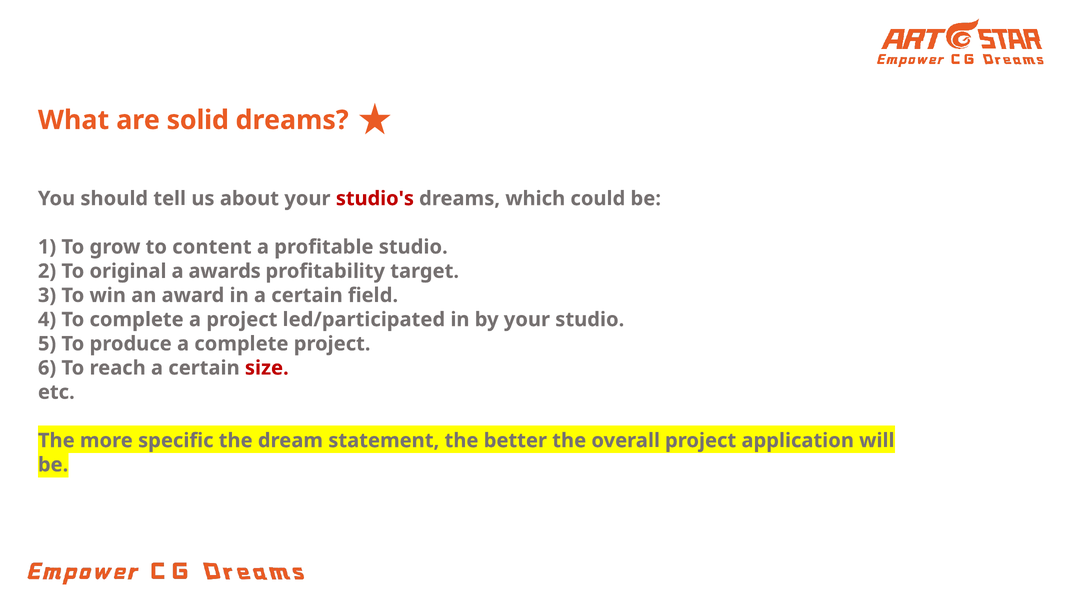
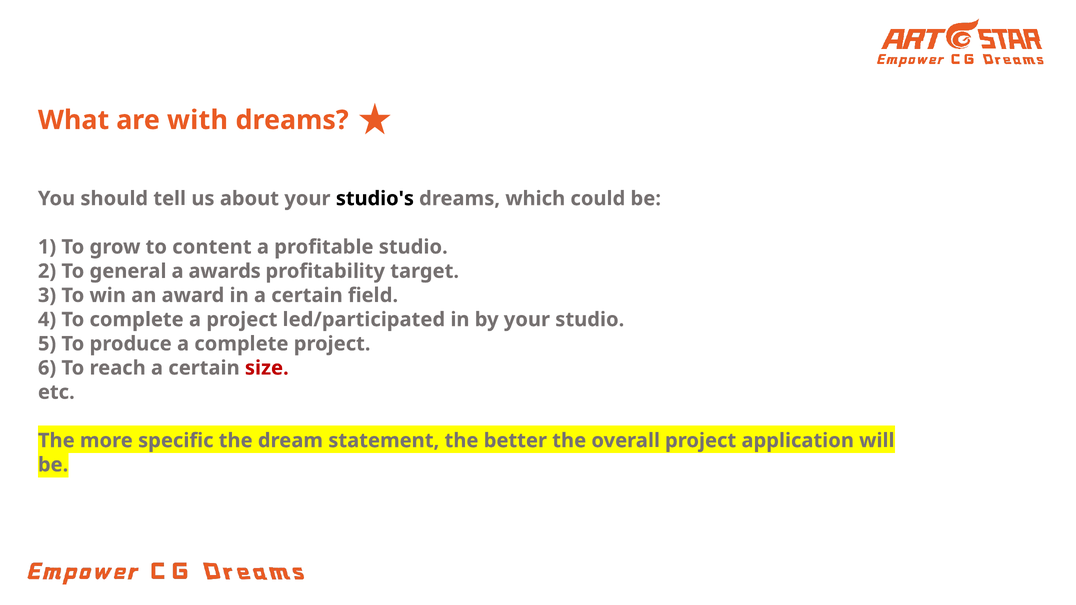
solid: solid -> with
studio's colour: red -> black
original: original -> general
